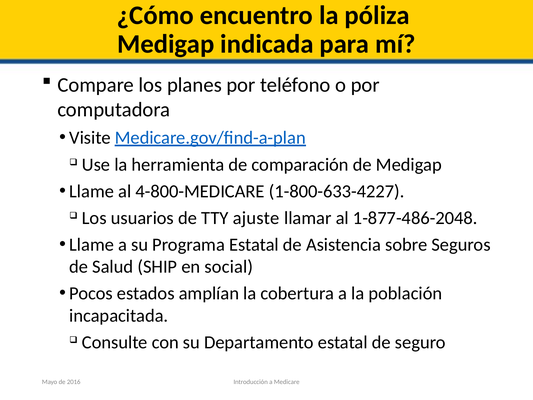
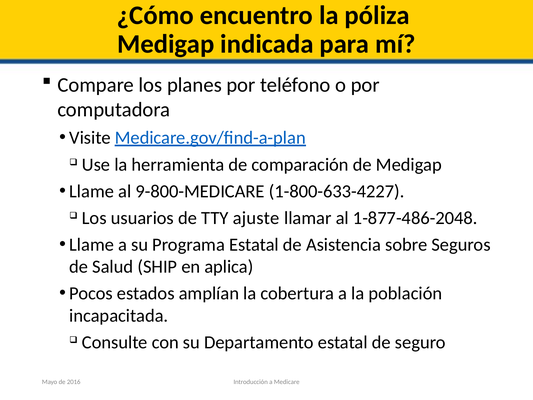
4-800-MEDICARE: 4-800-MEDICARE -> 9-800-MEDICARE
social: social -> aplica
